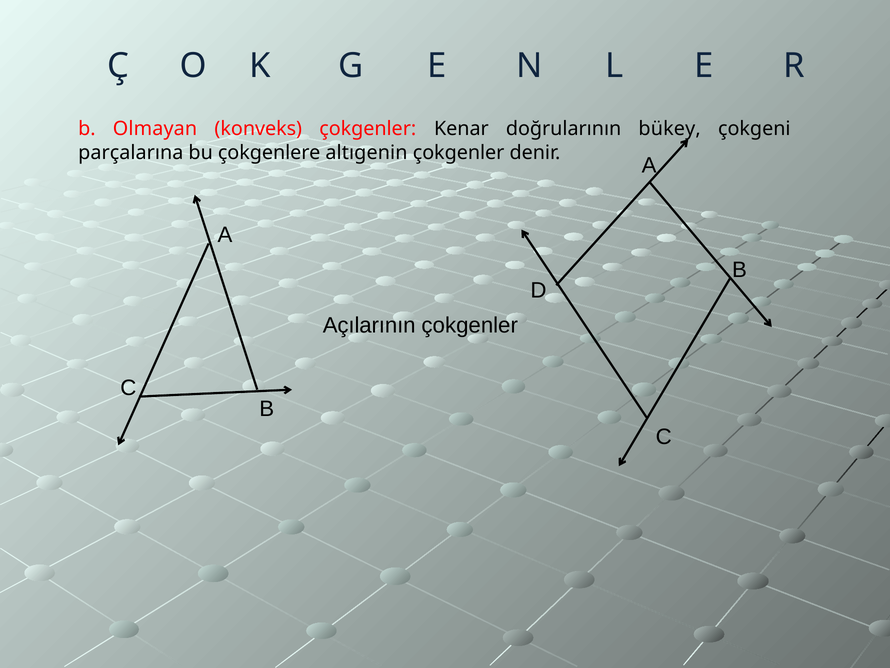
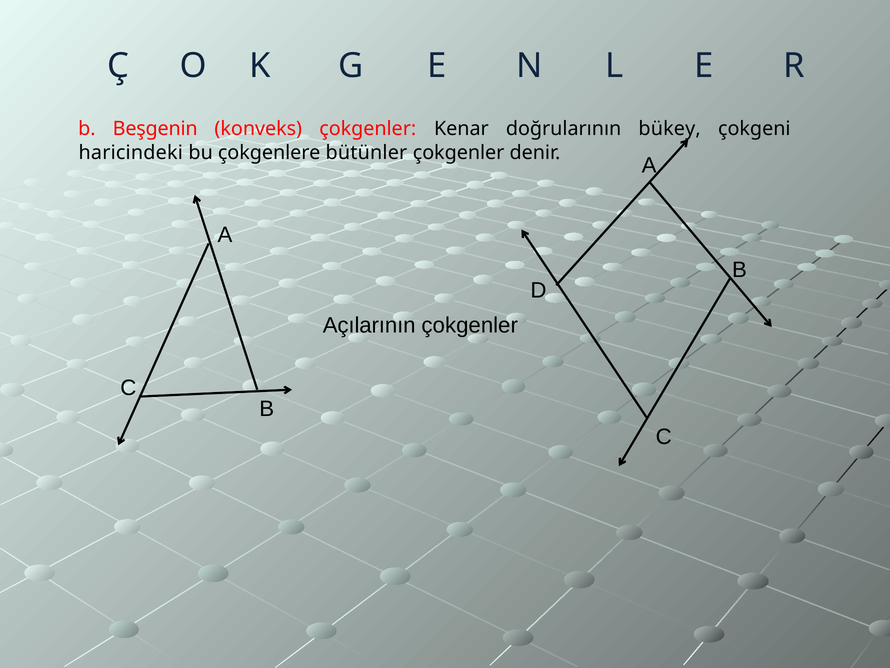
Olmayan: Olmayan -> Beşgenin
parçalarına: parçalarına -> haricindeki
altıgenin: altıgenin -> bütünler
